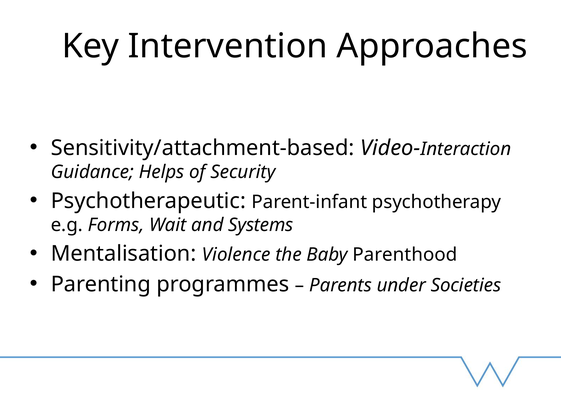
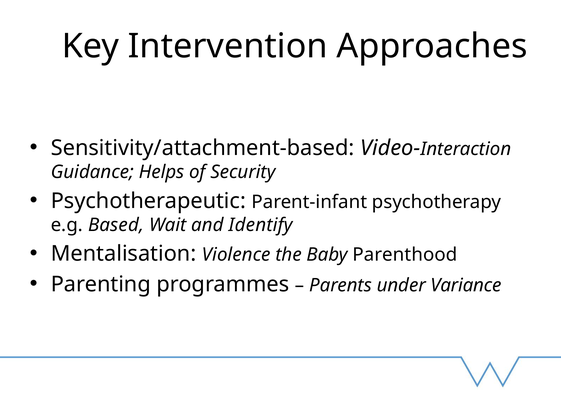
Forms: Forms -> Based
Systems: Systems -> Identify
Societies: Societies -> Variance
